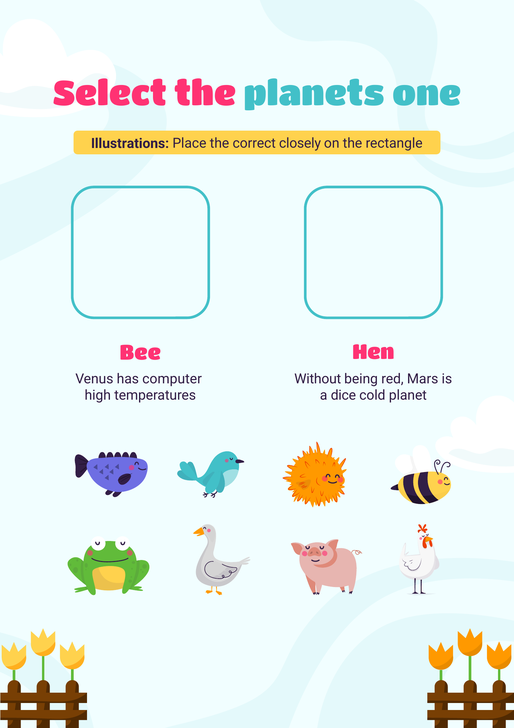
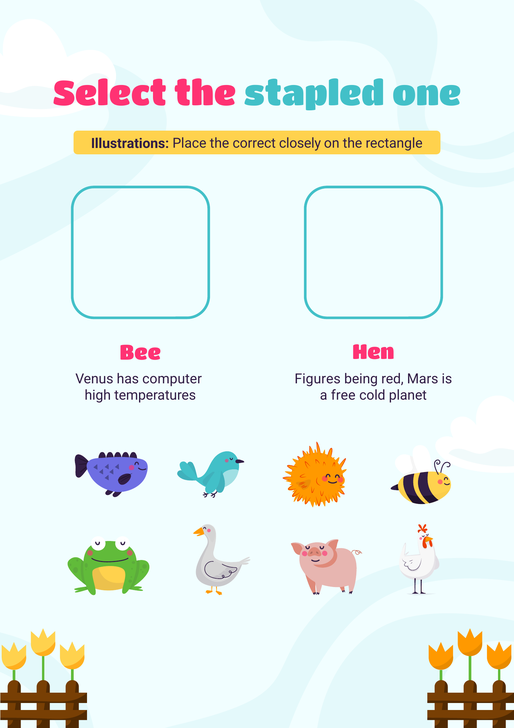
planets: planets -> stapled
Without: Without -> Figures
dice: dice -> free
